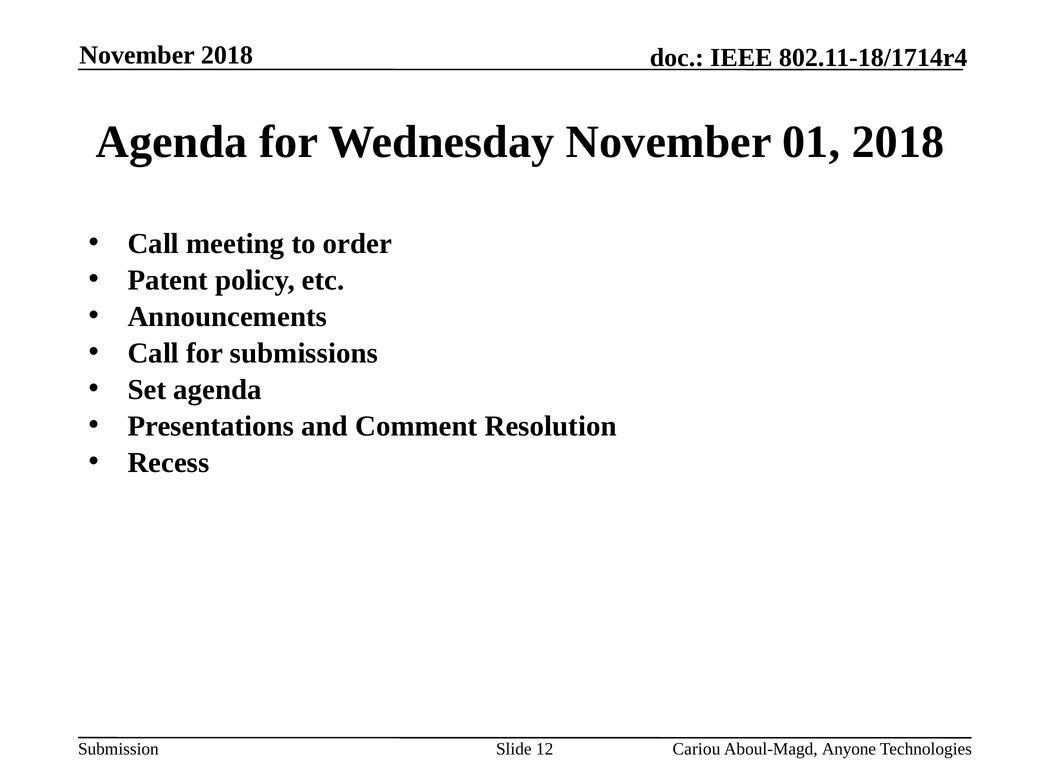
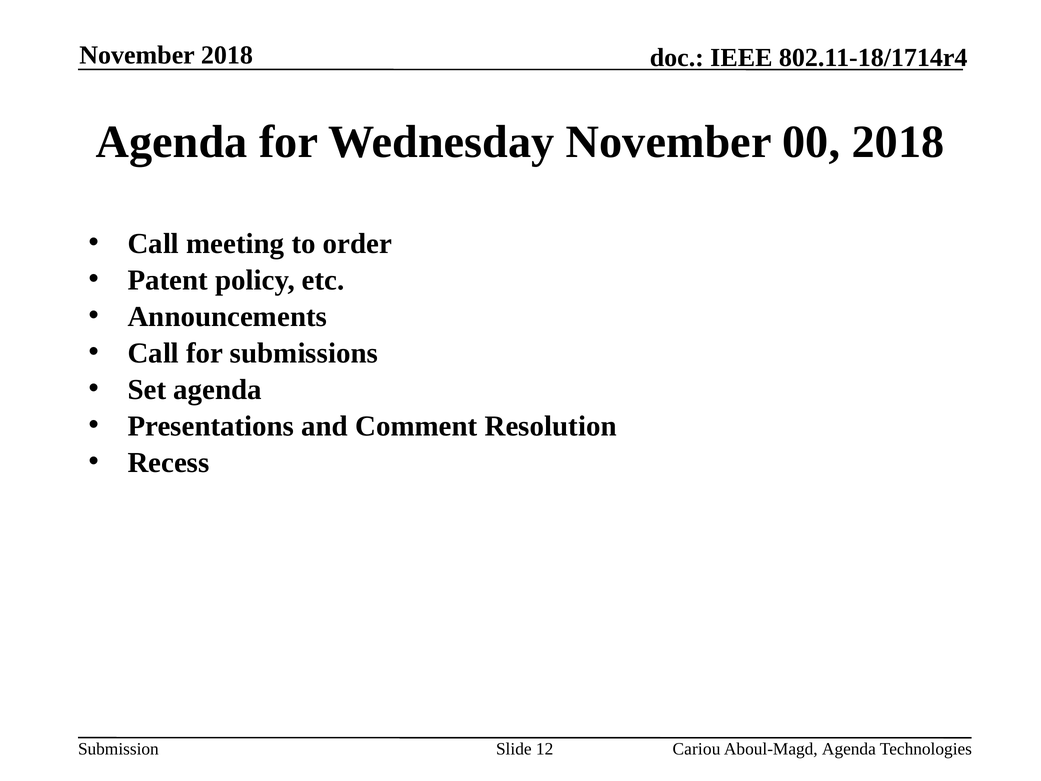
01: 01 -> 00
Aboul-Magd Anyone: Anyone -> Agenda
